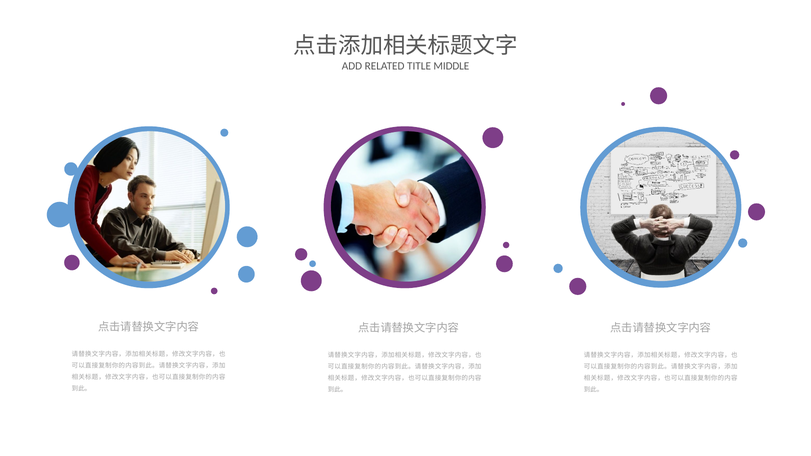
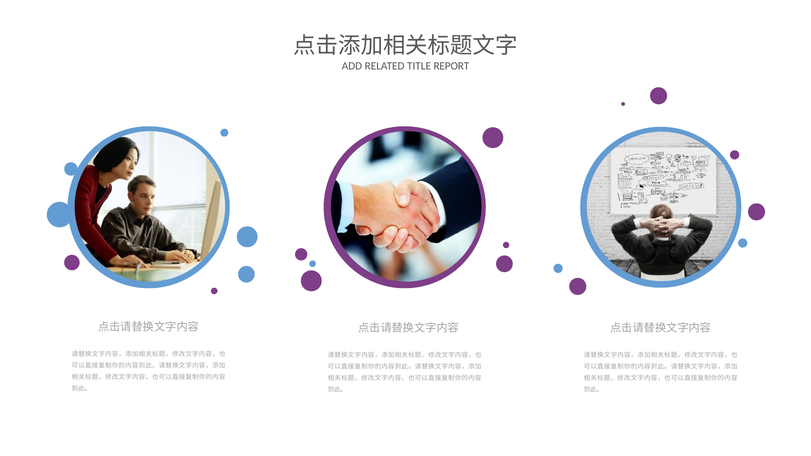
MIDDLE: MIDDLE -> REPORT
